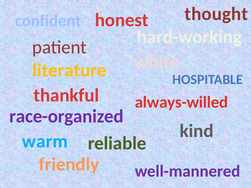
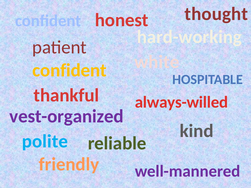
literature at (69, 70): literature -> confident
race-organized: race-organized -> vest-organized
warm: warm -> polite
